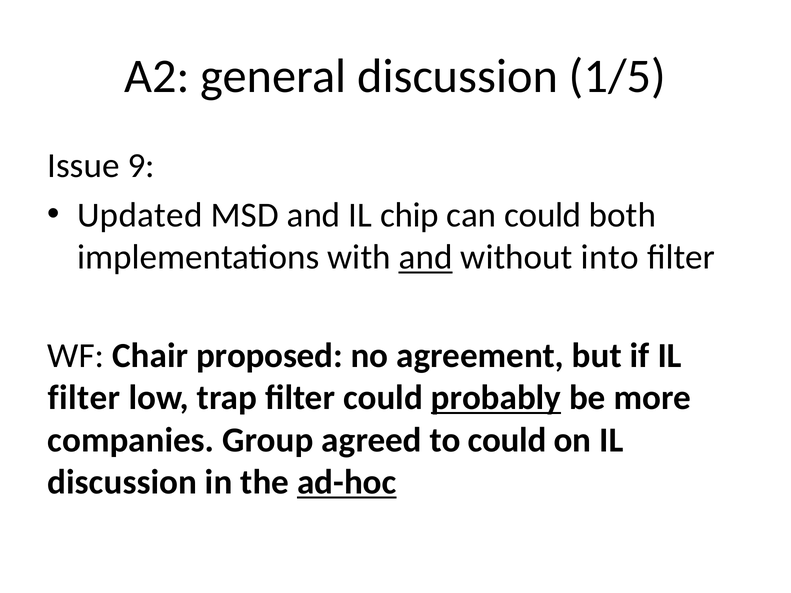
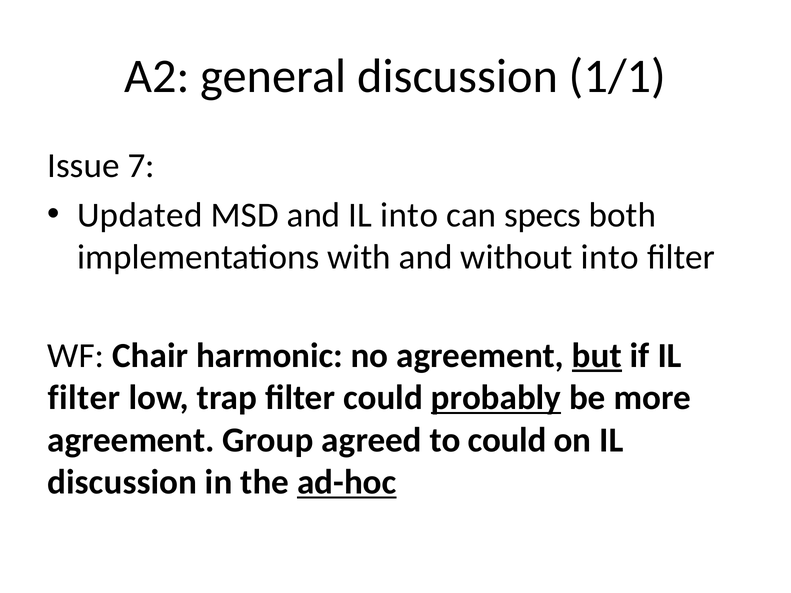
1/5: 1/5 -> 1/1
9: 9 -> 7
IL chip: chip -> into
can could: could -> specs
and at (426, 257) underline: present -> none
proposed: proposed -> harmonic
but underline: none -> present
companies at (131, 440): companies -> agreement
